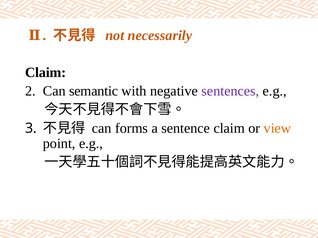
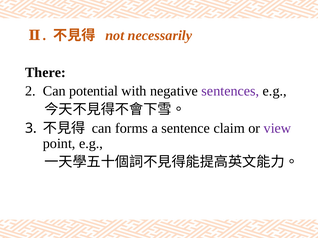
Claim at (46, 73): Claim -> There
semantic: semantic -> potential
view colour: orange -> purple
